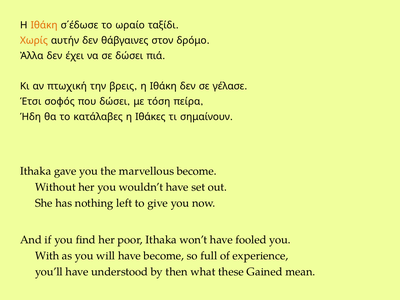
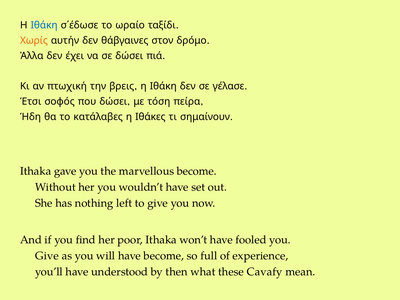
Ιθάκη at (44, 25) colour: orange -> blue
With at (47, 256): With -> Give
Gained: Gained -> Cavafy
